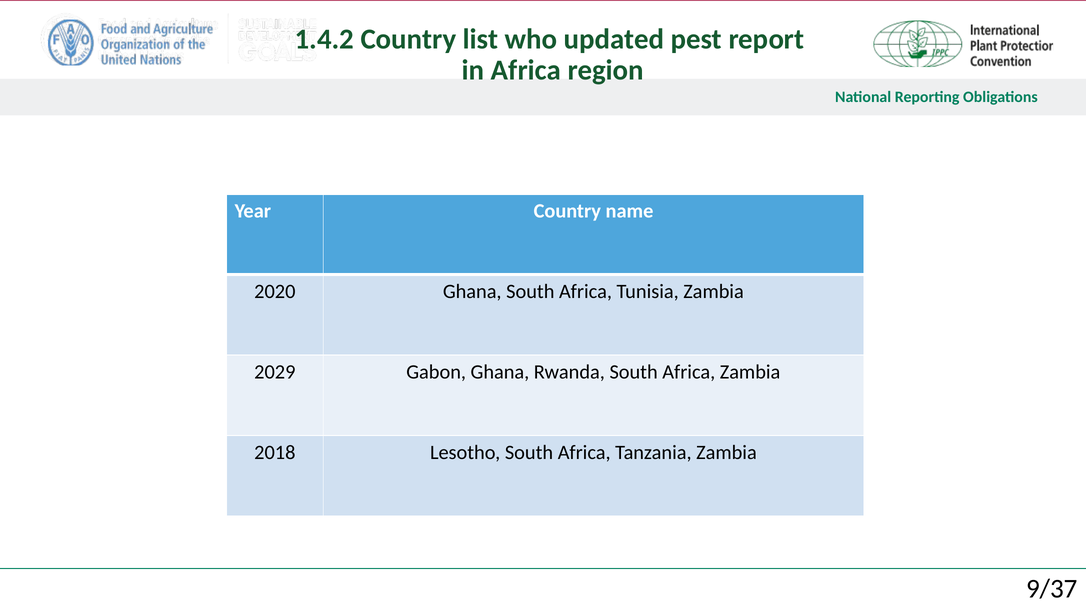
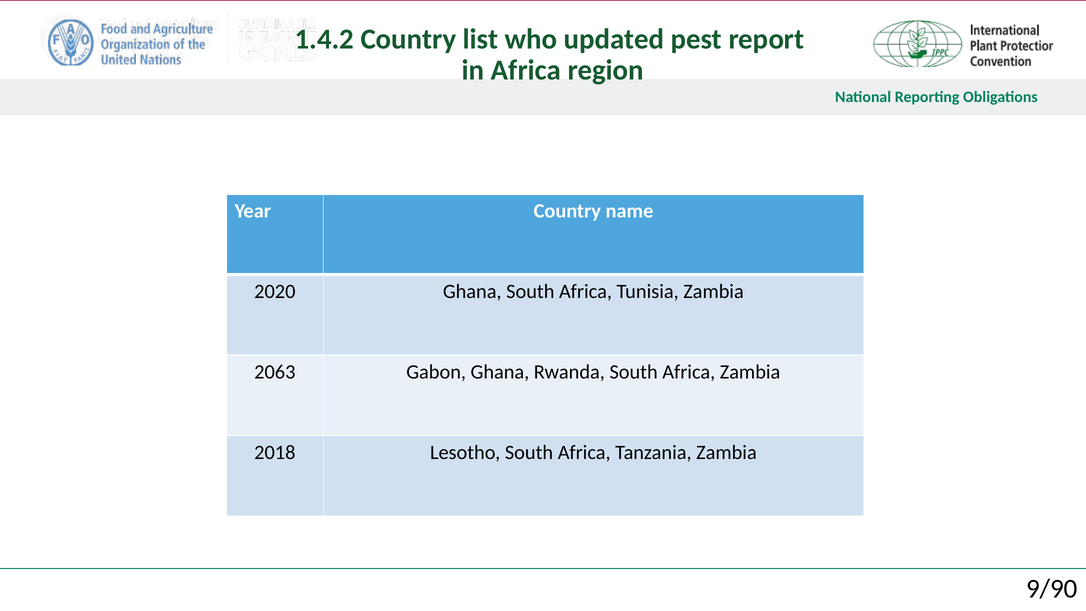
2029: 2029 -> 2063
9/37: 9/37 -> 9/90
